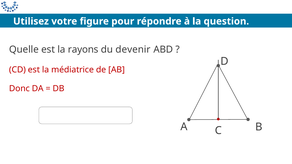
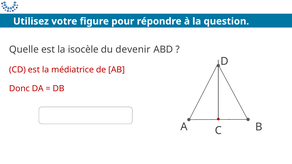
la rayons: rayons -> isocèle
